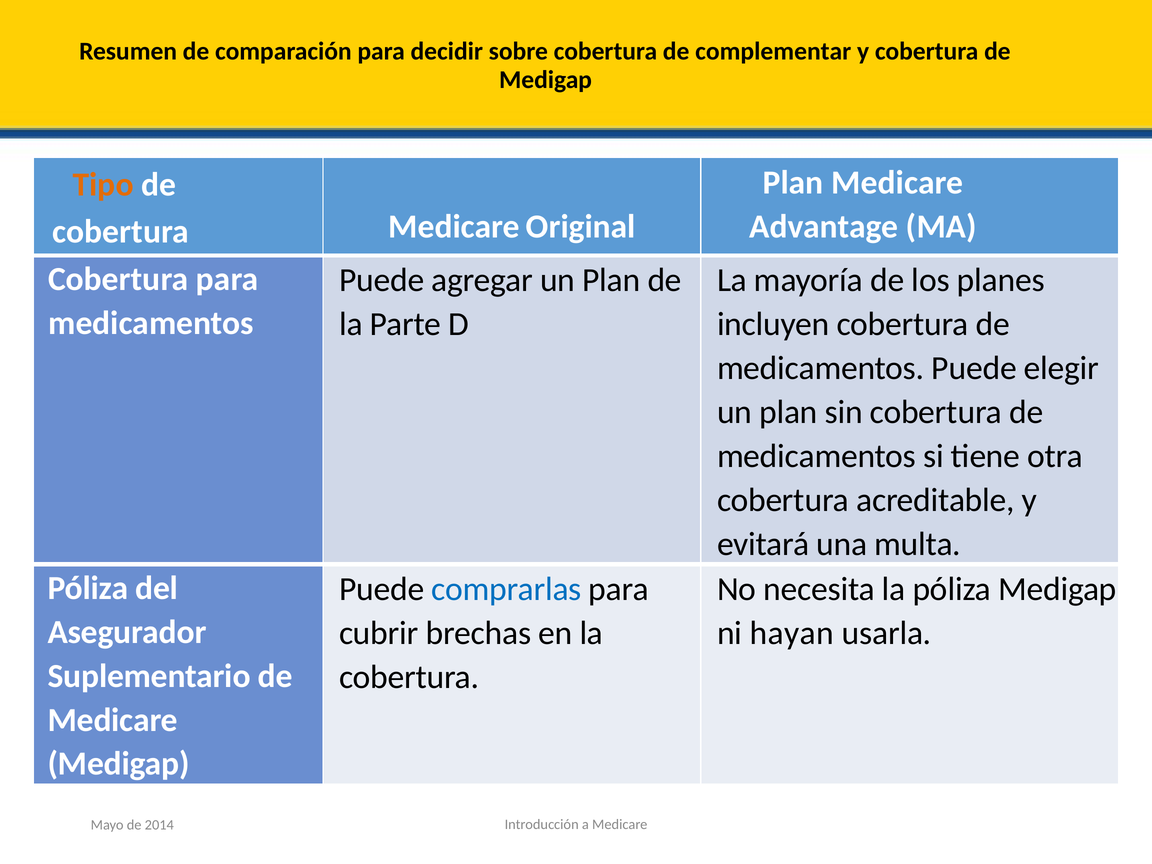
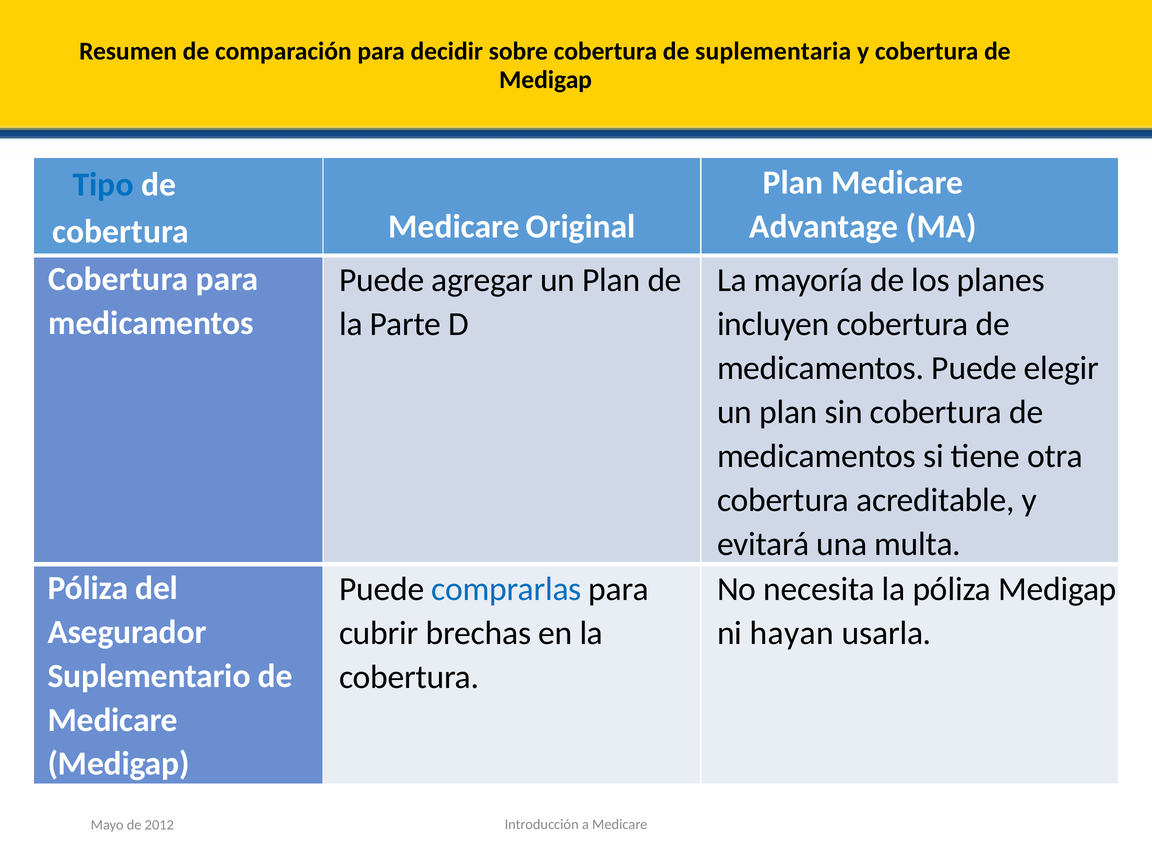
complementar: complementar -> suplementaria
Tipo colour: orange -> blue
2014: 2014 -> 2012
